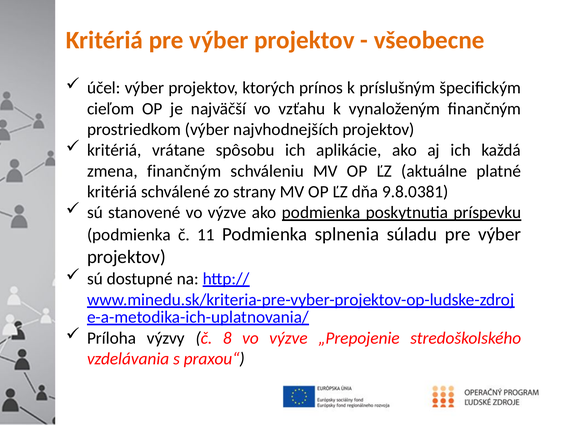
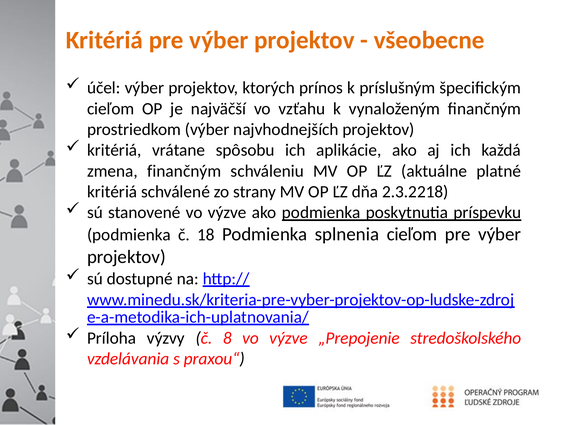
9.8.0381: 9.8.0381 -> 2.3.2218
11: 11 -> 18
splnenia súladu: súladu -> cieľom
